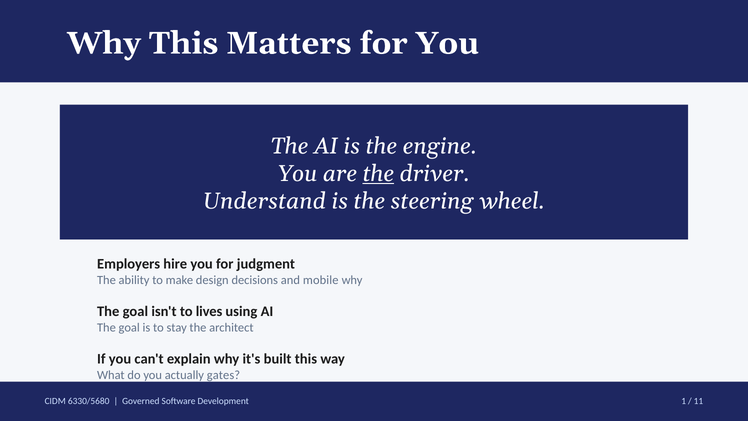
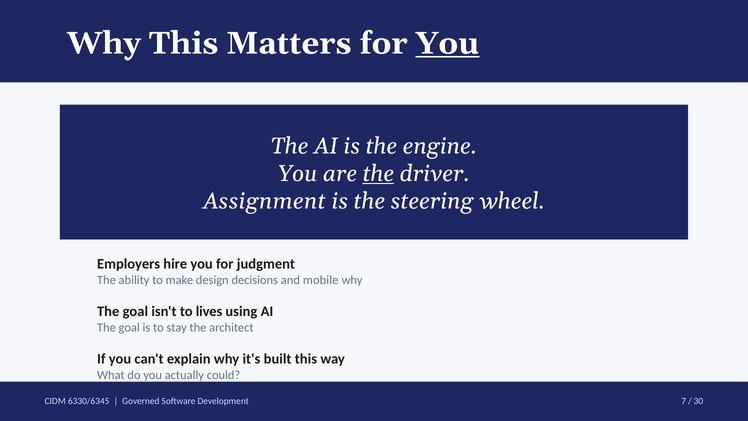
You at (447, 43) underline: none -> present
Understand: Understand -> Assignment
gates: gates -> could
6330/5680: 6330/5680 -> 6330/6345
1: 1 -> 7
11: 11 -> 30
